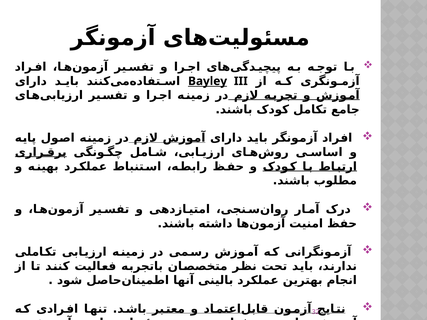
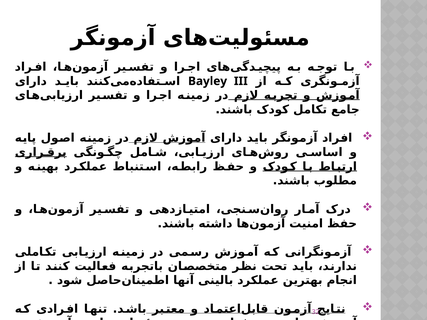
Bayley at (208, 81) underline: present -> none
